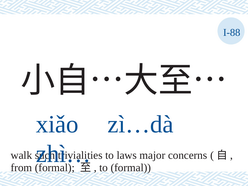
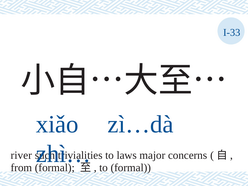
I-88: I-88 -> I-33
walk: walk -> river
